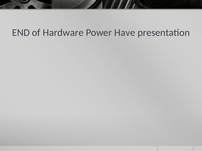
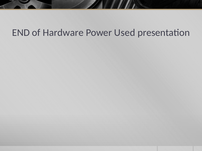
Have: Have -> Used
